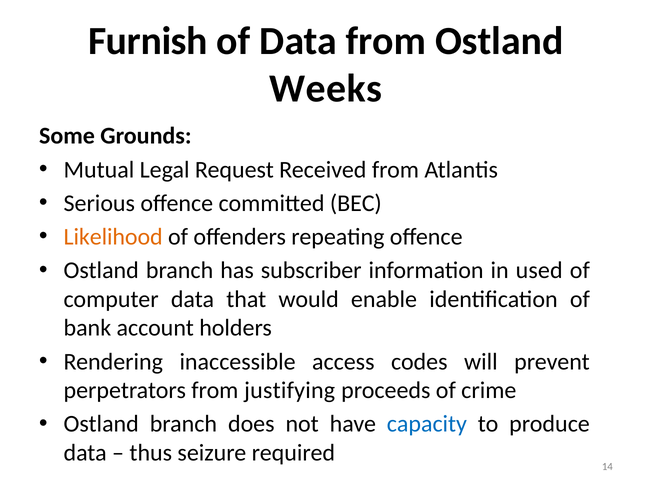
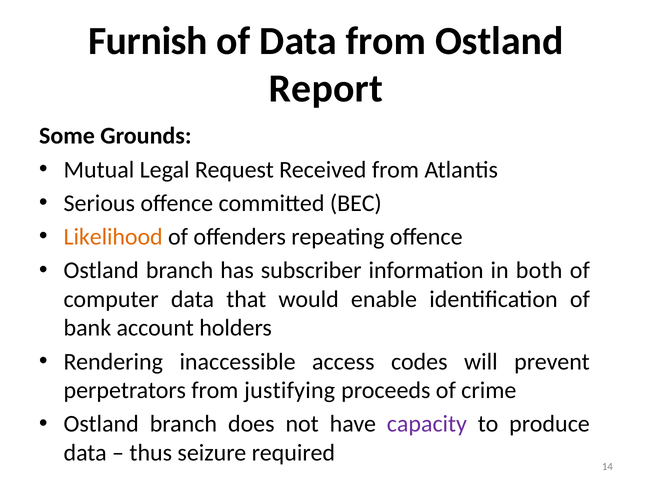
Weeks: Weeks -> Report
used: used -> both
capacity colour: blue -> purple
